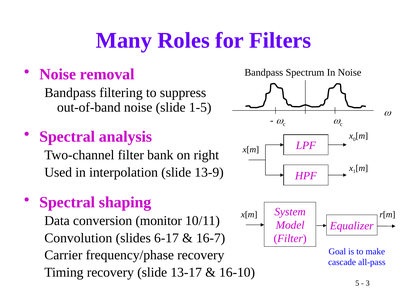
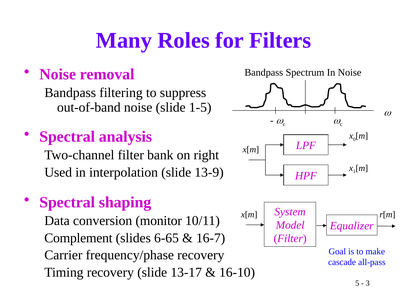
Convolution: Convolution -> Complement
6-17: 6-17 -> 6-65
